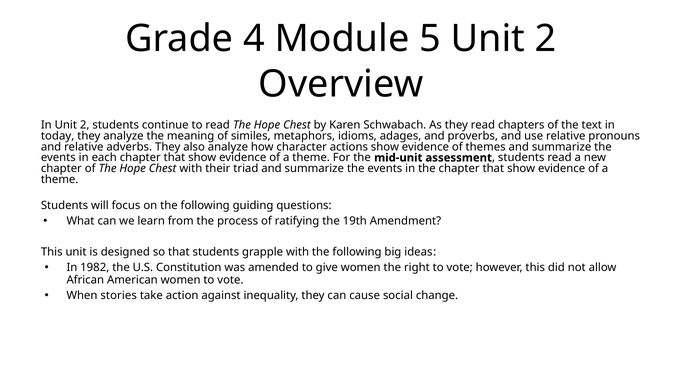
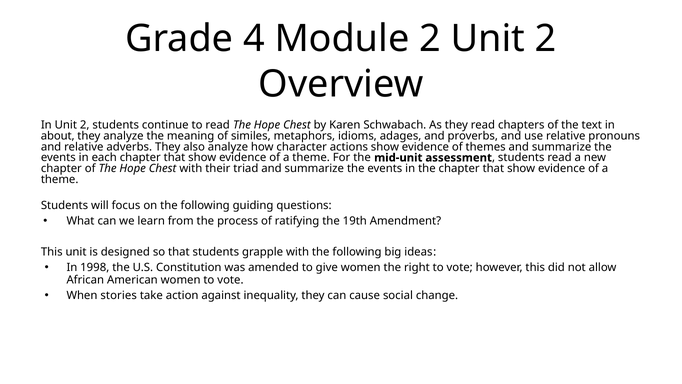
Module 5: 5 -> 2
today: today -> about
1982: 1982 -> 1998
